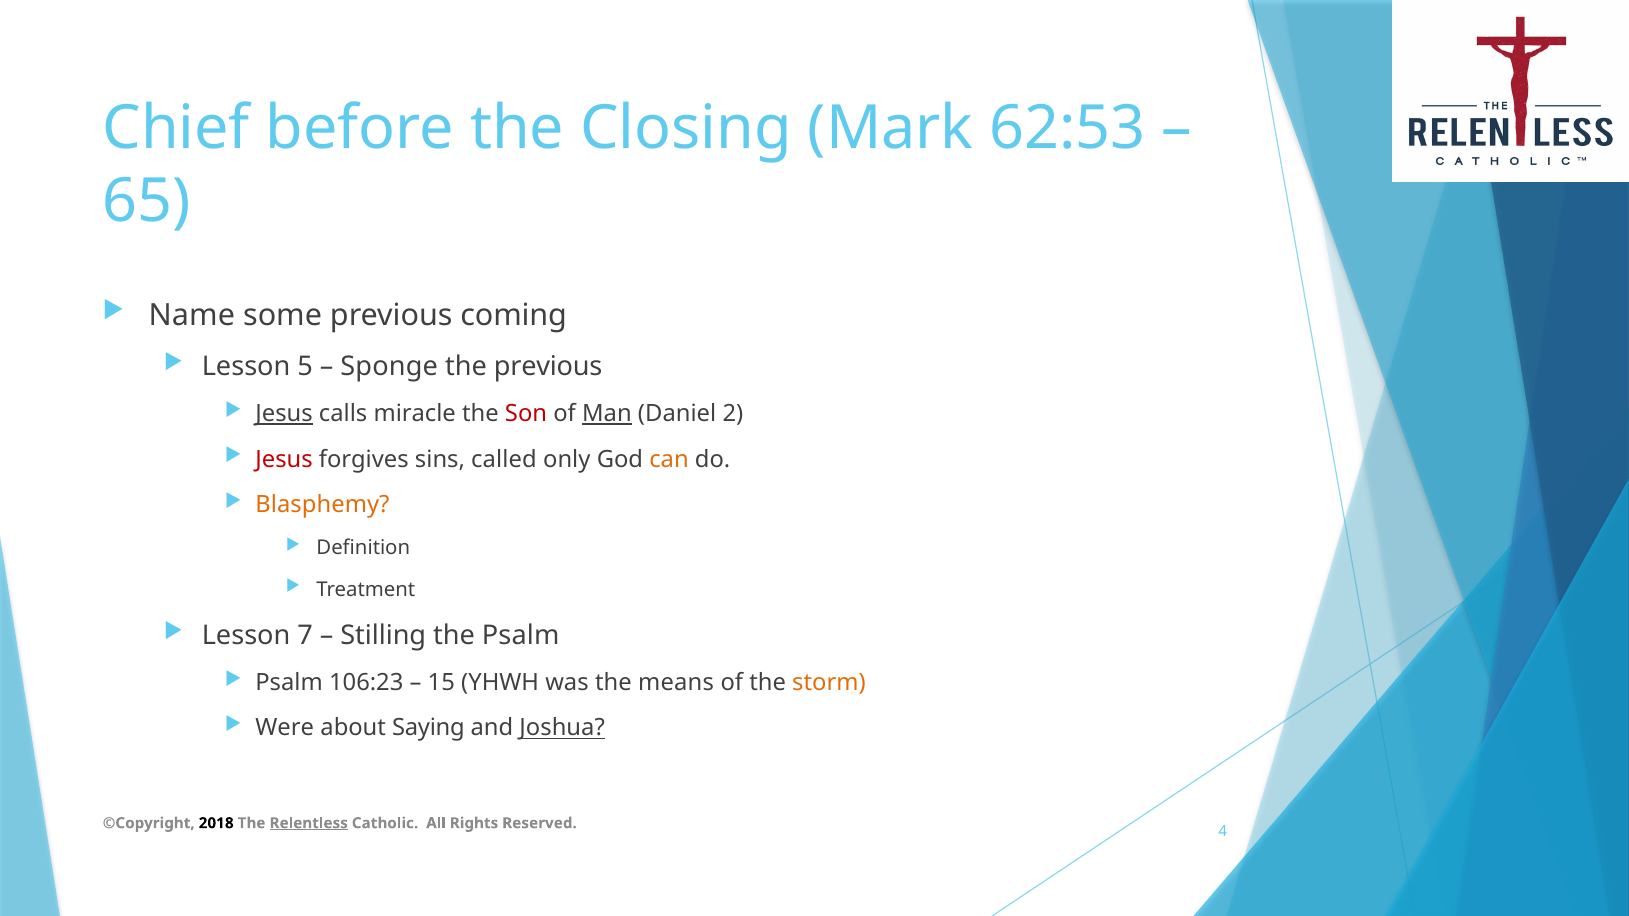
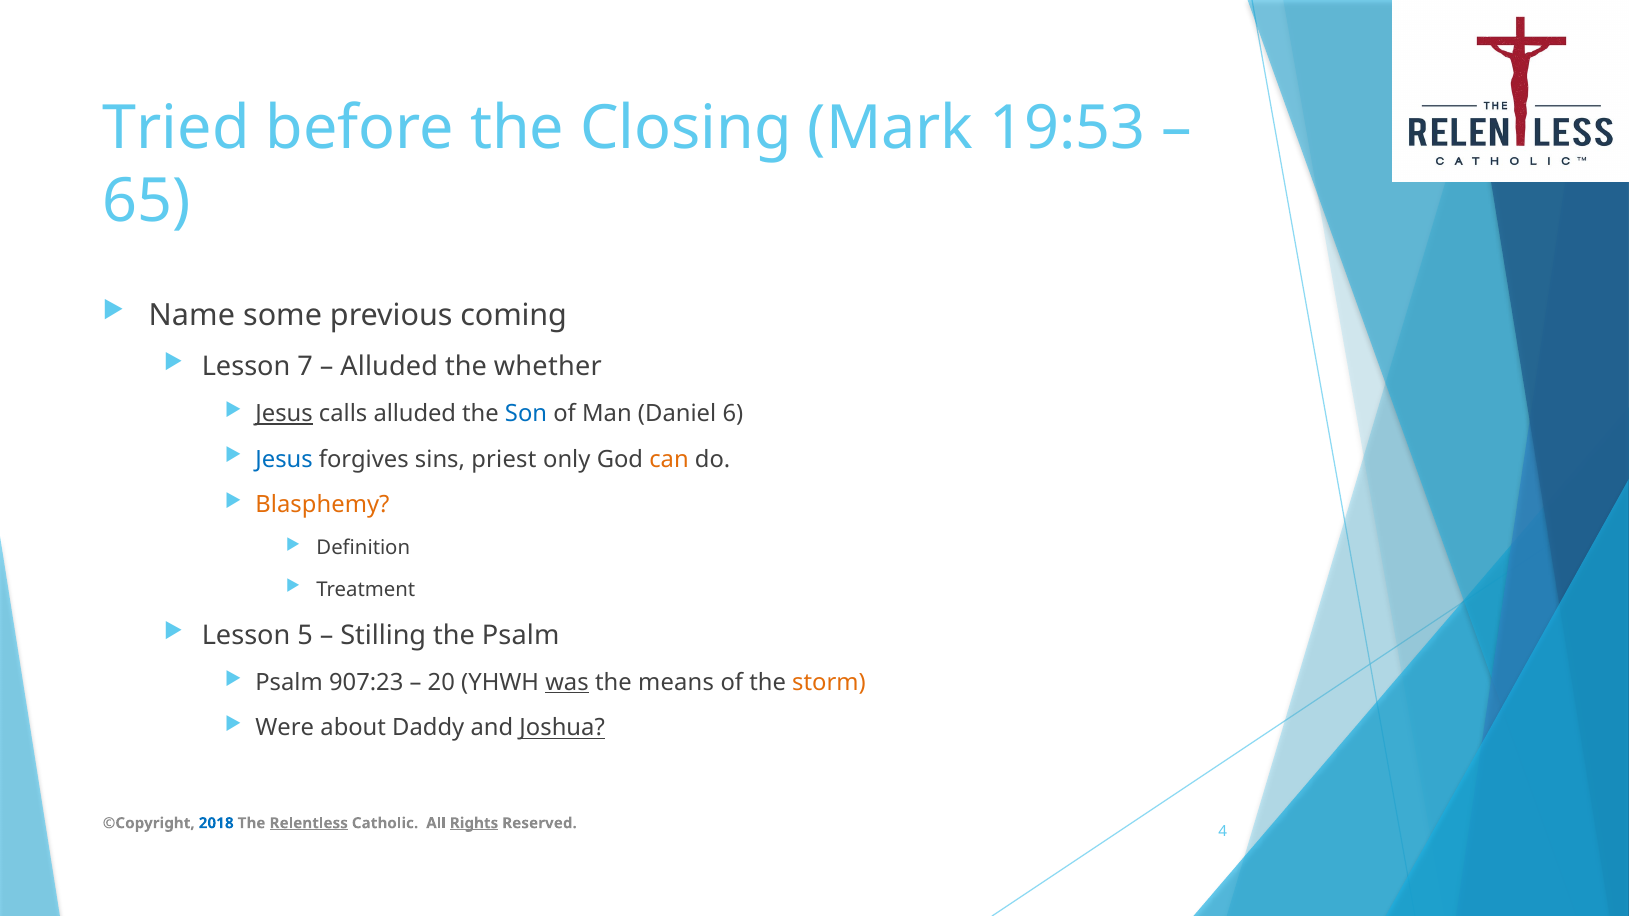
Chief: Chief -> Tried
62:53: 62:53 -> 19:53
5: 5 -> 7
Sponge at (389, 367): Sponge -> Alluded
the previous: previous -> whether
calls miracle: miracle -> alluded
Son colour: red -> blue
Man underline: present -> none
2: 2 -> 6
Jesus at (284, 459) colour: red -> blue
called: called -> priest
7: 7 -> 5
106:23: 106:23 -> 907:23
15: 15 -> 20
was underline: none -> present
Saying: Saying -> Daddy
2018 colour: black -> blue
Rights underline: none -> present
